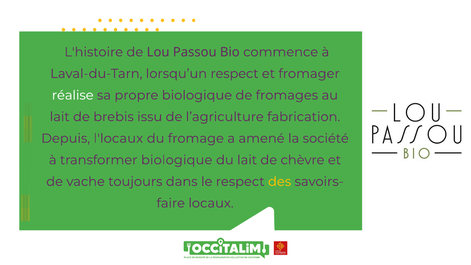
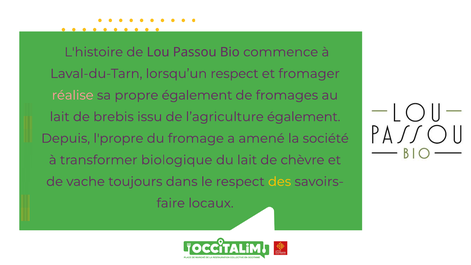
réalise colour: white -> pink
propre biologique: biologique -> également
l’agriculture fabrication: fabrication -> également
l'locaux: l'locaux -> l'propre
